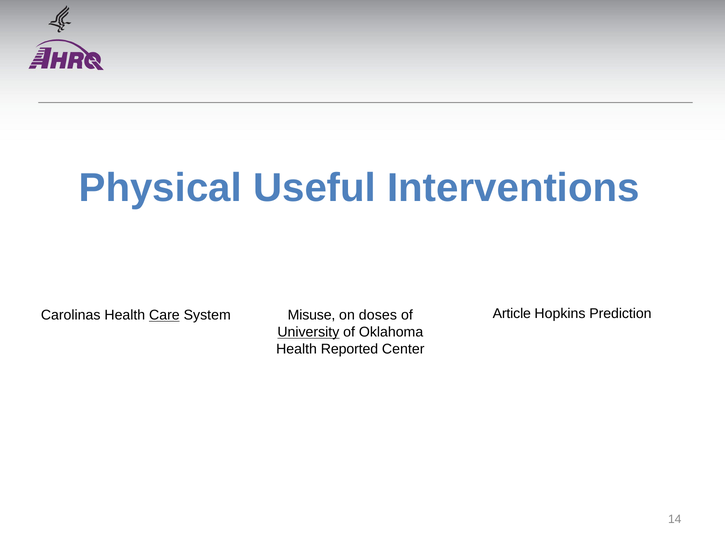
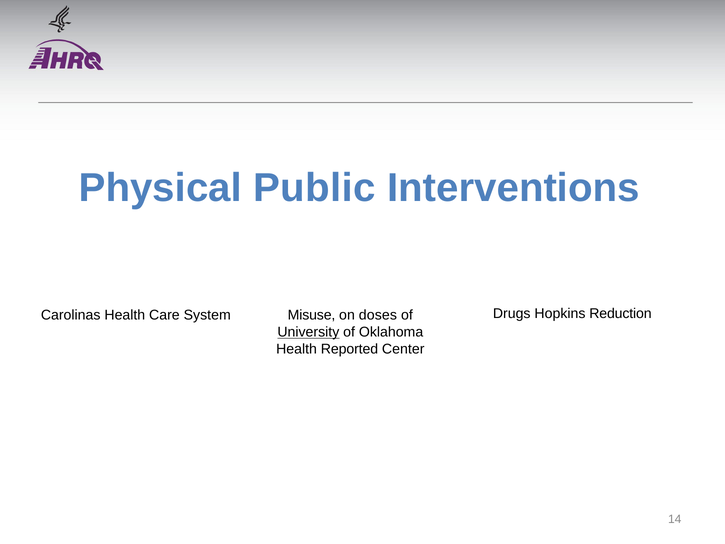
Useful: Useful -> Public
Article: Article -> Drugs
Prediction: Prediction -> Reduction
Care underline: present -> none
